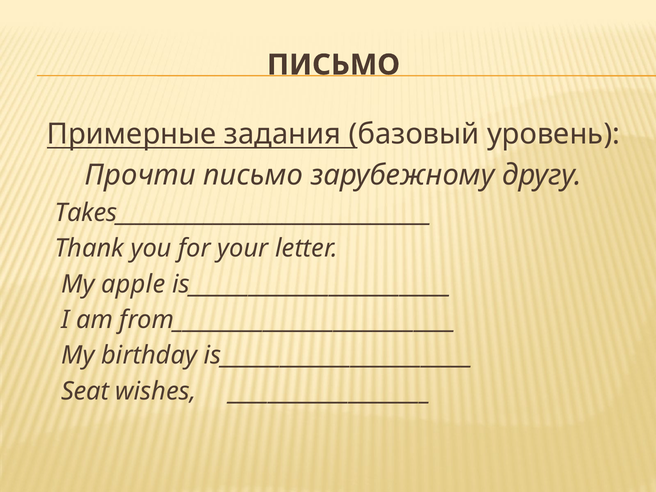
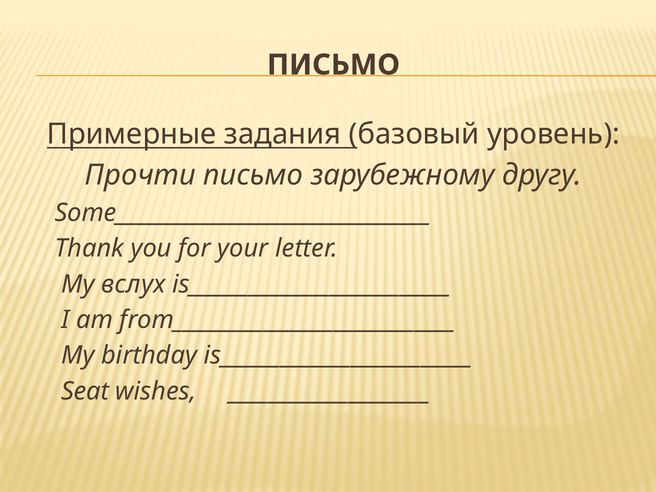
Takes________________________________: Takes________________________________ -> Some________________________________
apple: apple -> вслух
